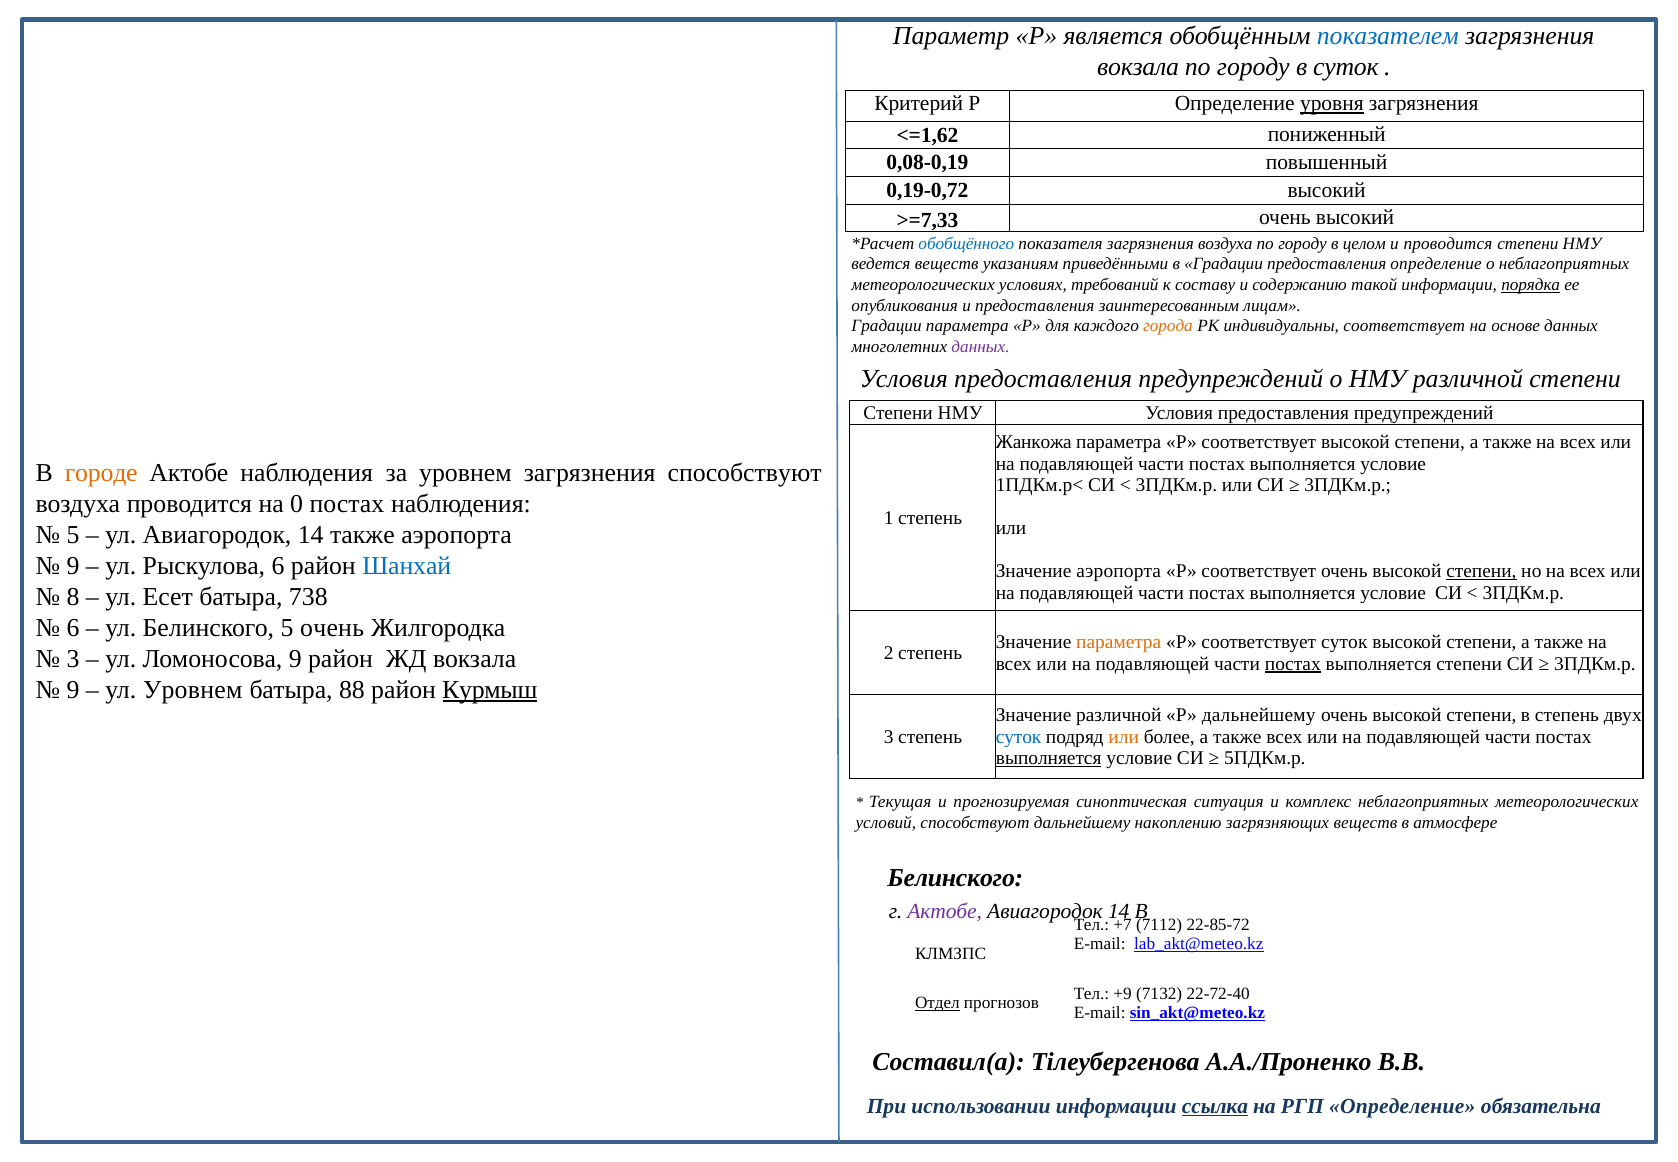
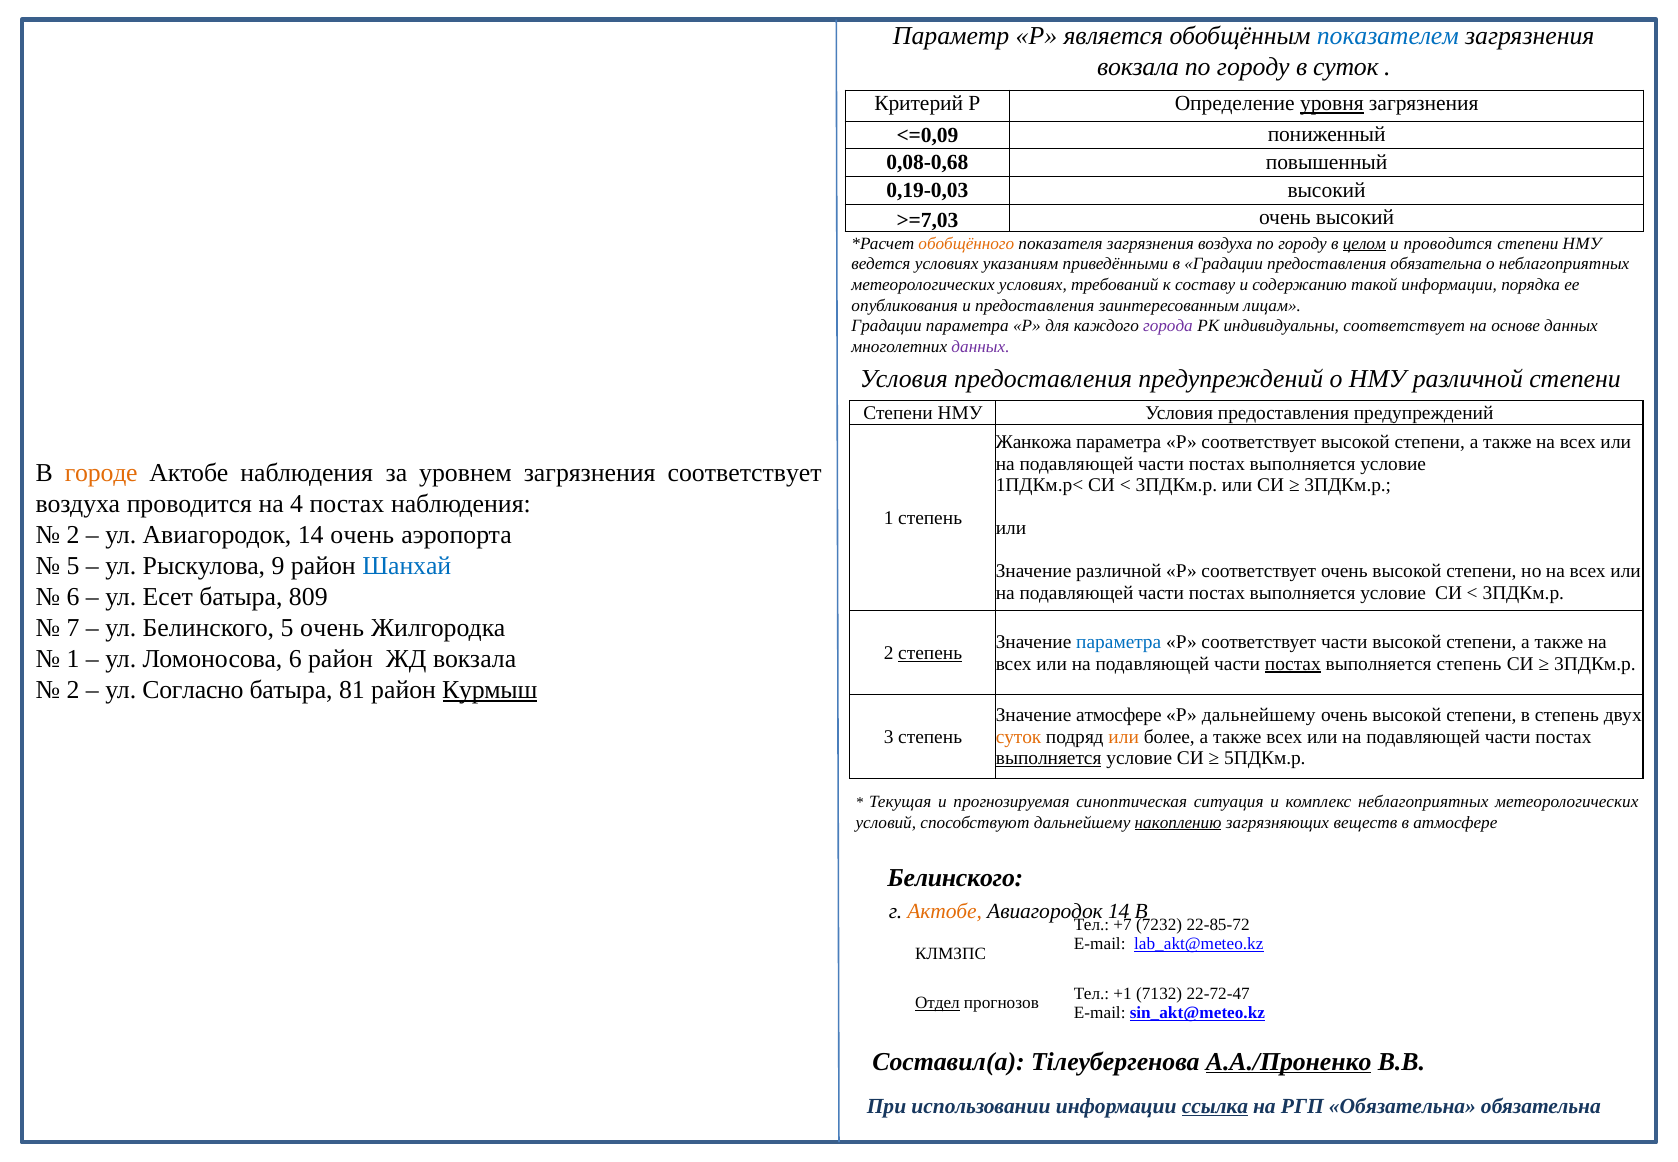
<=1,62: <=1,62 -> <=0,09
0,08-0,19: 0,08-0,19 -> 0,08-0,68
0,19-0,72: 0,19-0,72 -> 0,19-0,03
>=7,33: >=7,33 -> >=7,03
обобщённого colour: blue -> orange
целом underline: none -> present
ведется веществ: веществ -> условиях
предоставления определение: определение -> обязательна
порядка underline: present -> none
города colour: orange -> purple
загрязнения способствуют: способствуют -> соответствует
0: 0 -> 4
5 at (73, 535): 5 -> 2
14 также: также -> очень
9 at (73, 566): 9 -> 5
Рыскулова 6: 6 -> 9
Значение аэропорта: аэропорта -> различной
степени at (1481, 571) underline: present -> none
8 at (73, 597): 8 -> 6
738: 738 -> 809
6 at (73, 628): 6 -> 7
параметра at (1119, 642) colour: orange -> blue
соответствует суток: суток -> части
степень at (930, 653) underline: none -> present
3 at (73, 658): 3 -> 1
Ломоносова 9: 9 -> 6
выполняется степени: степени -> степень
9 at (73, 689): 9 -> 2
ул Уровнем: Уровнем -> Согласно
88: 88 -> 81
Значение различной: различной -> атмосфере
суток at (1019, 737) colour: blue -> orange
накоплению underline: none -> present
Актобе at (945, 911) colour: purple -> orange
7112: 7112 -> 7232
+9: +9 -> +1
22-72-40: 22-72-40 -> 22-72-47
А.А./Проненко underline: none -> present
РГП Определение: Определение -> Обязательна
